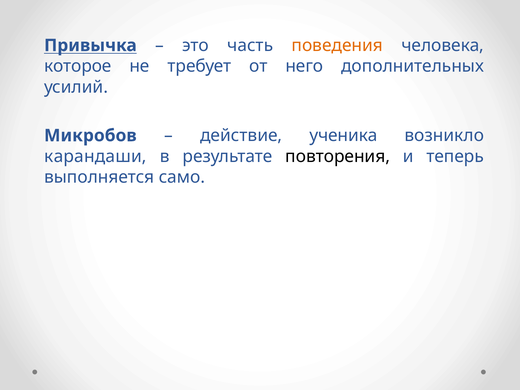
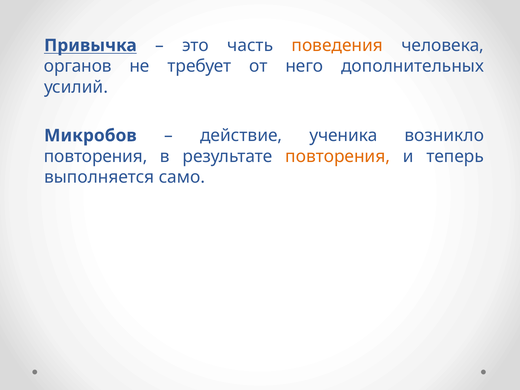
которое: которое -> органов
карандаши at (95, 156): карандаши -> повторения
повторения at (338, 156) colour: black -> orange
